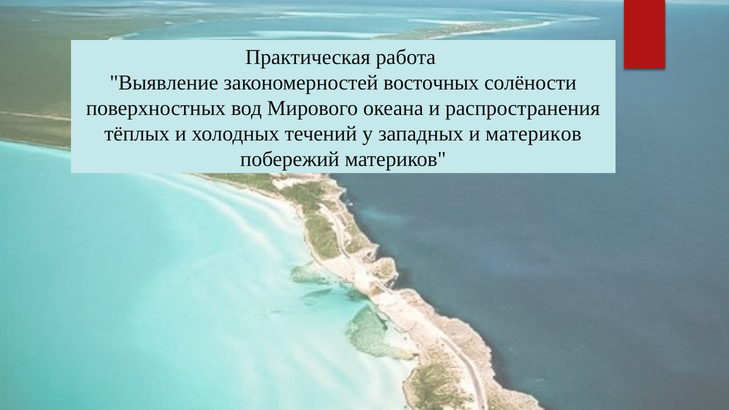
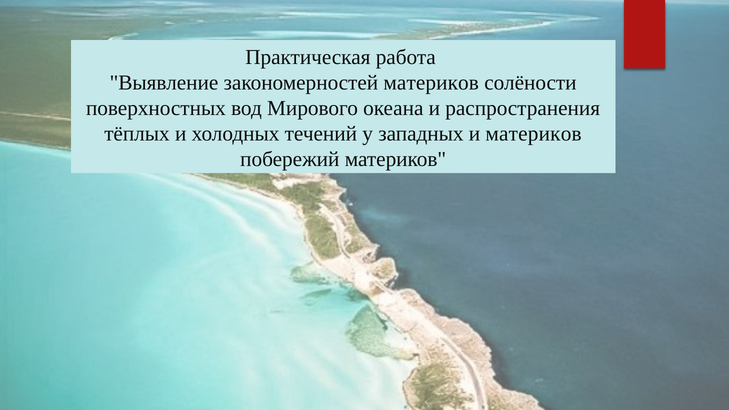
закономерностей восточных: восточных -> материков
